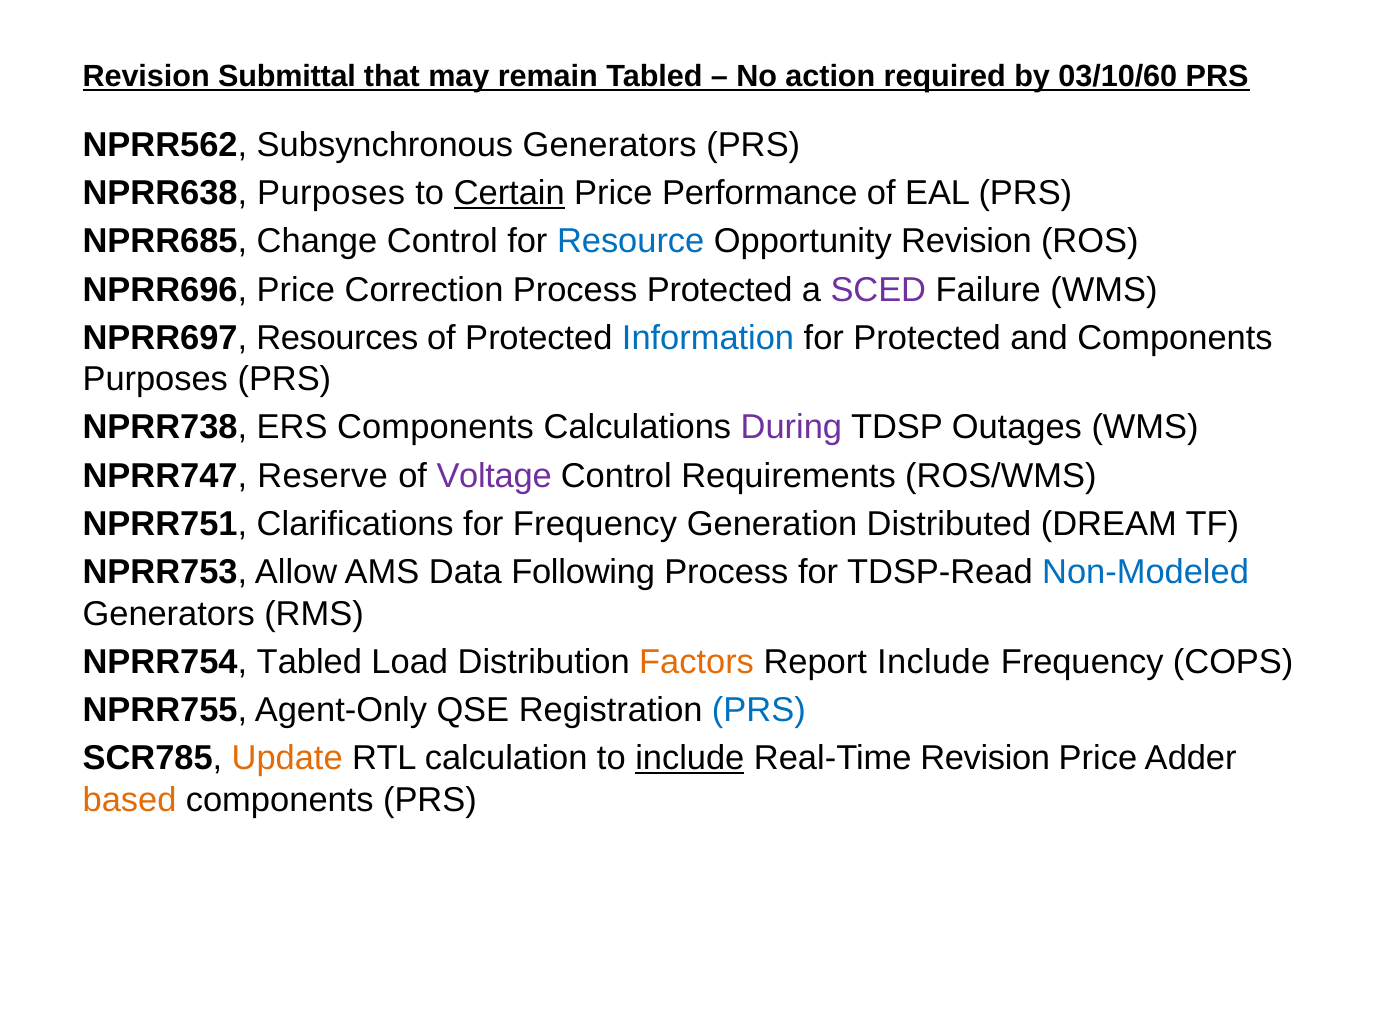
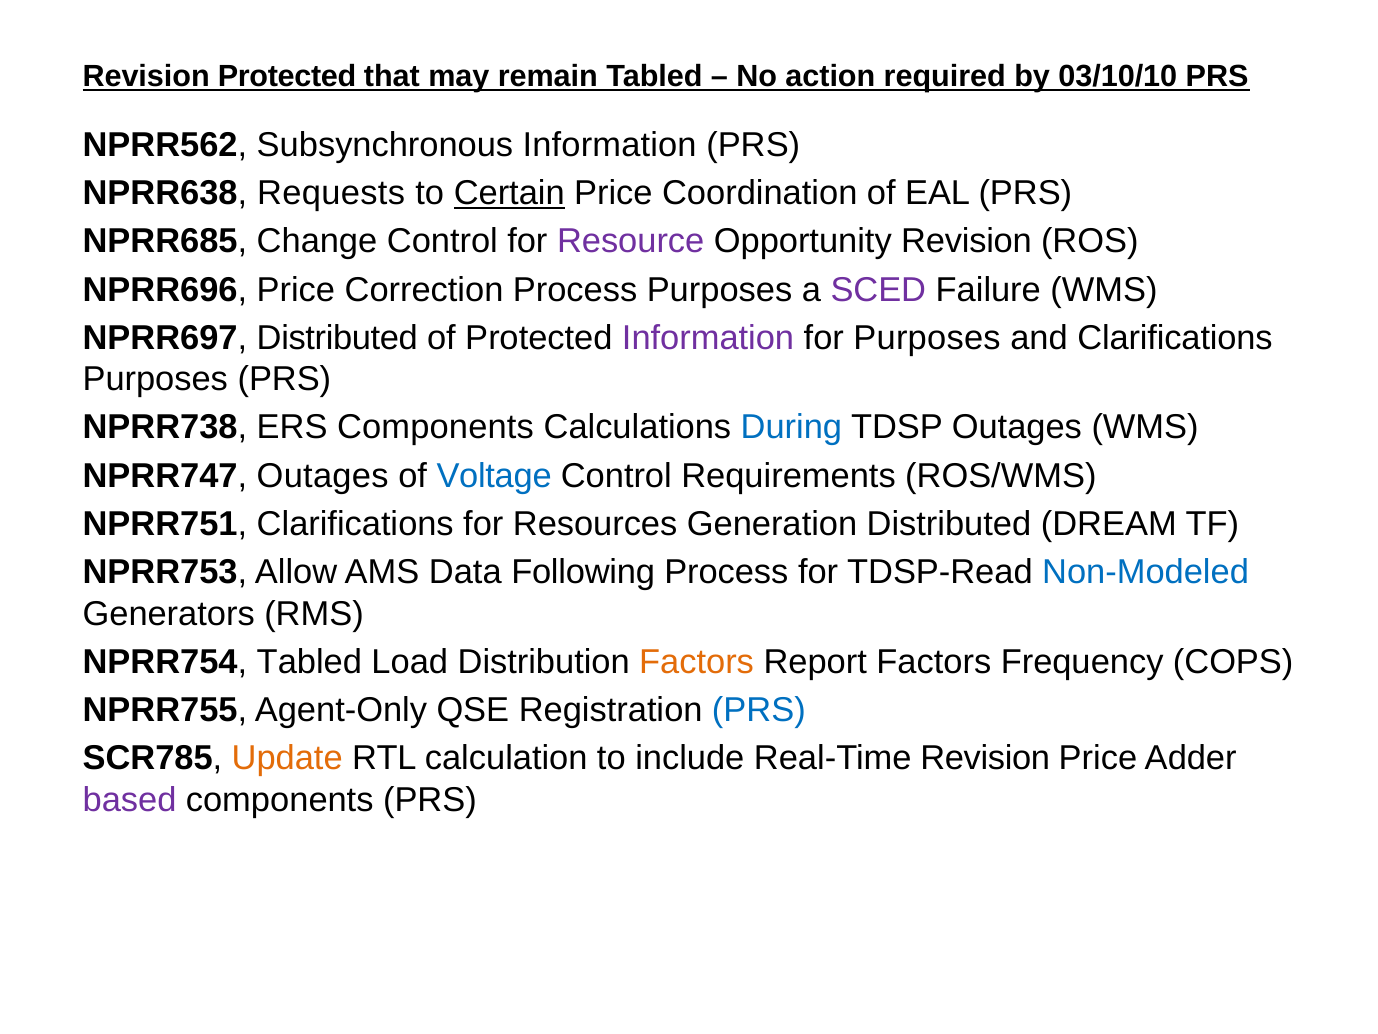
Revision Submittal: Submittal -> Protected
03/10/60: 03/10/60 -> 03/10/10
Subsynchronous Generators: Generators -> Information
NPRR638 Purposes: Purposes -> Requests
Performance: Performance -> Coordination
Resource colour: blue -> purple
Process Protected: Protected -> Purposes
NPRR697 Resources: Resources -> Distributed
Information at (708, 338) colour: blue -> purple
for Protected: Protected -> Purposes
and Components: Components -> Clarifications
During colour: purple -> blue
NPRR747 Reserve: Reserve -> Outages
Voltage colour: purple -> blue
for Frequency: Frequency -> Resources
Report Include: Include -> Factors
include at (690, 758) underline: present -> none
based colour: orange -> purple
